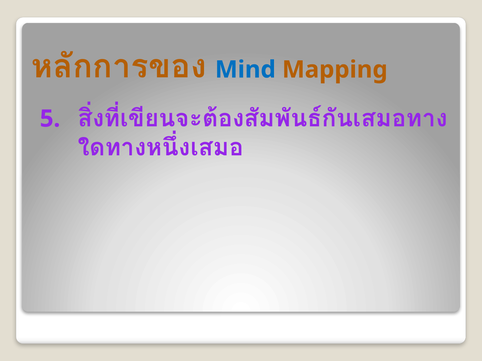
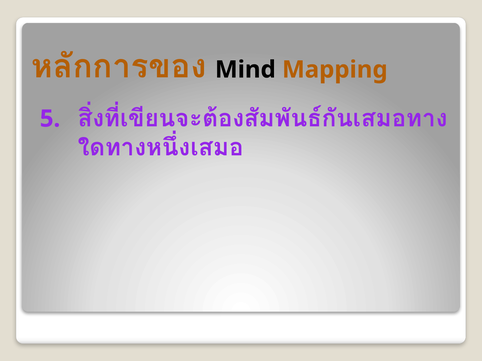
Mind colour: blue -> black
